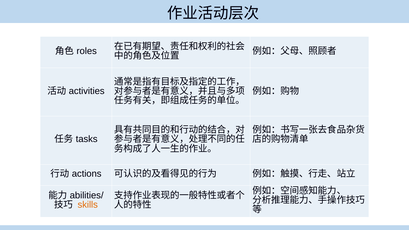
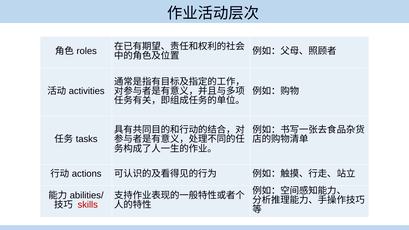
skills colour: orange -> red
